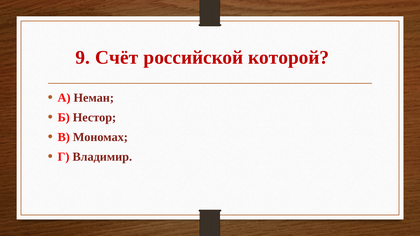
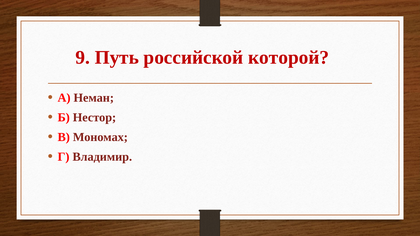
Счёт: Счёт -> Путь
